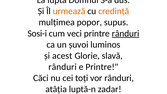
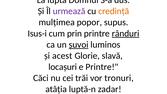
urmează colour: orange -> purple
Sosi-i: Sosi-i -> Isus-i
cum veci: veci -> prin
șuvoi underline: none -> present
rânduri at (63, 67): rânduri -> locașuri
toți: toți -> trăi
vor rânduri: rânduri -> tronuri
